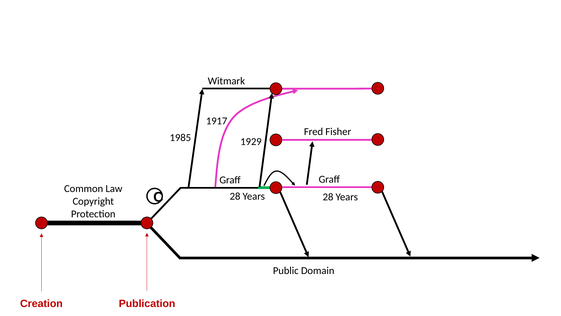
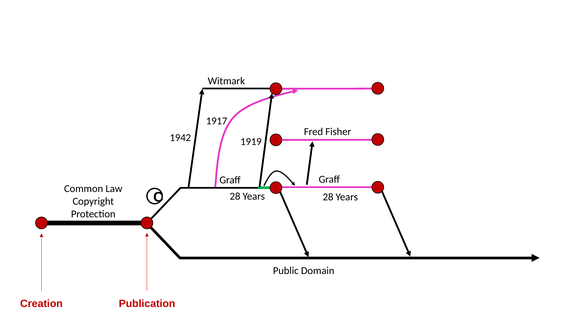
1985: 1985 -> 1942
1929: 1929 -> 1919
